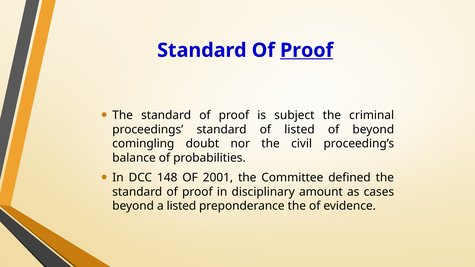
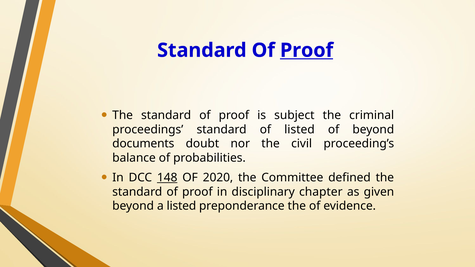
comingling: comingling -> documents
148 underline: none -> present
2001: 2001 -> 2020
amount: amount -> chapter
cases: cases -> given
